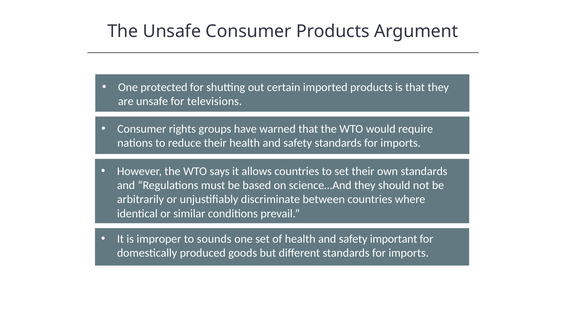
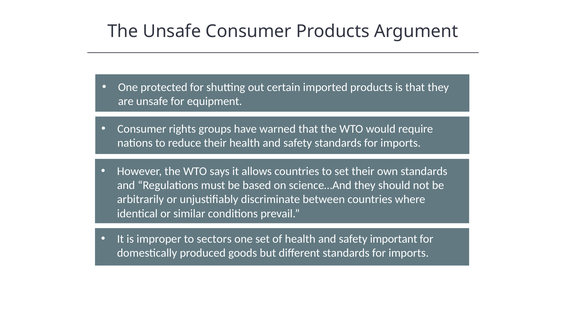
televisions: televisions -> equipment
sounds: sounds -> sectors
